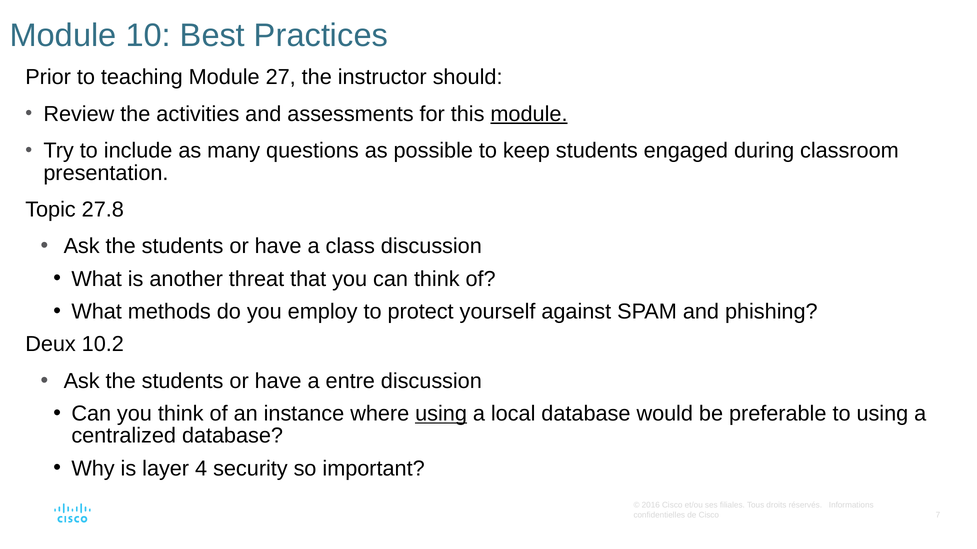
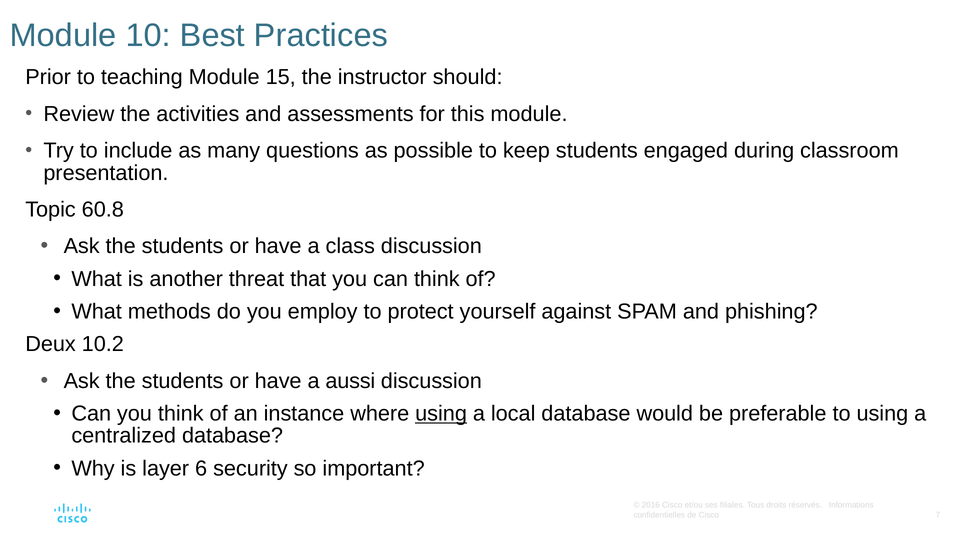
27: 27 -> 15
module at (529, 114) underline: present -> none
27.8: 27.8 -> 60.8
entre: entre -> aussi
4: 4 -> 6
